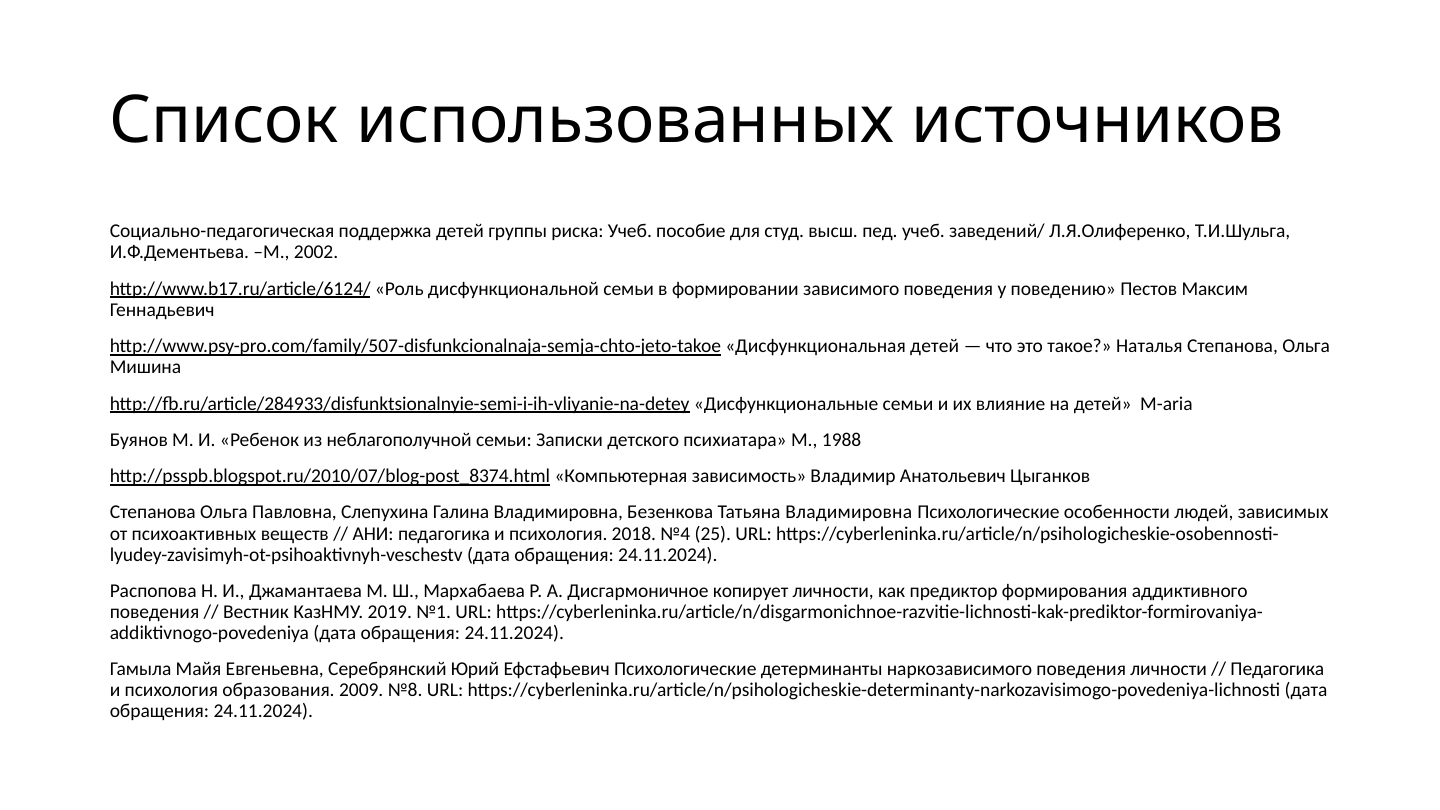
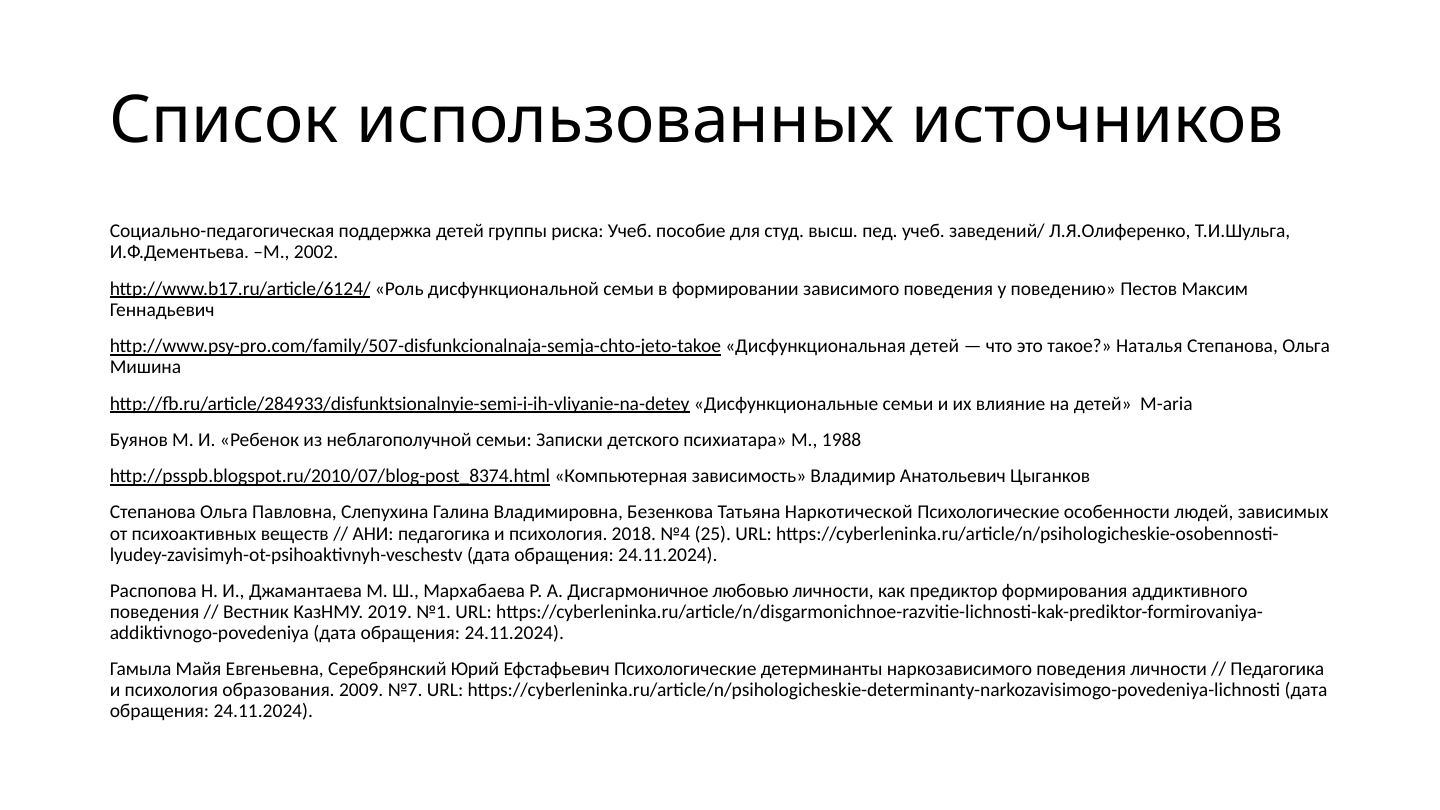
Татьяна Владимировна: Владимировна -> Наркотической
копирует: копирует -> любовью
№8: №8 -> №7
